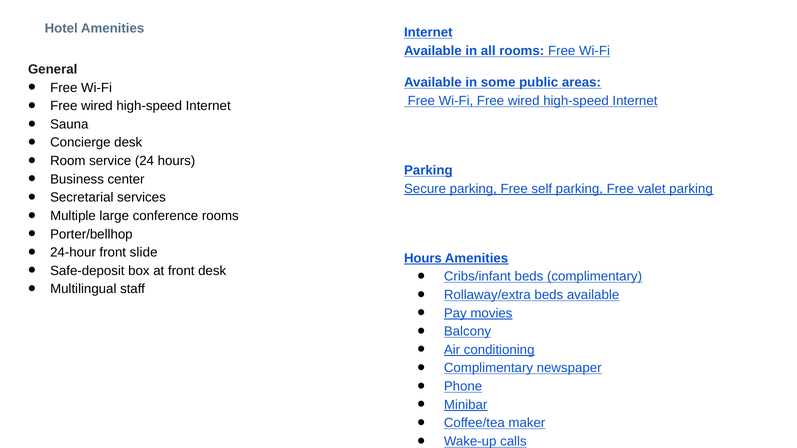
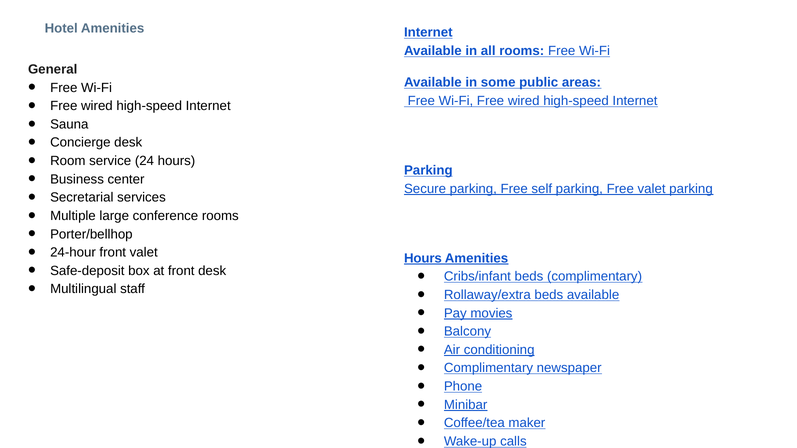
front slide: slide -> valet
